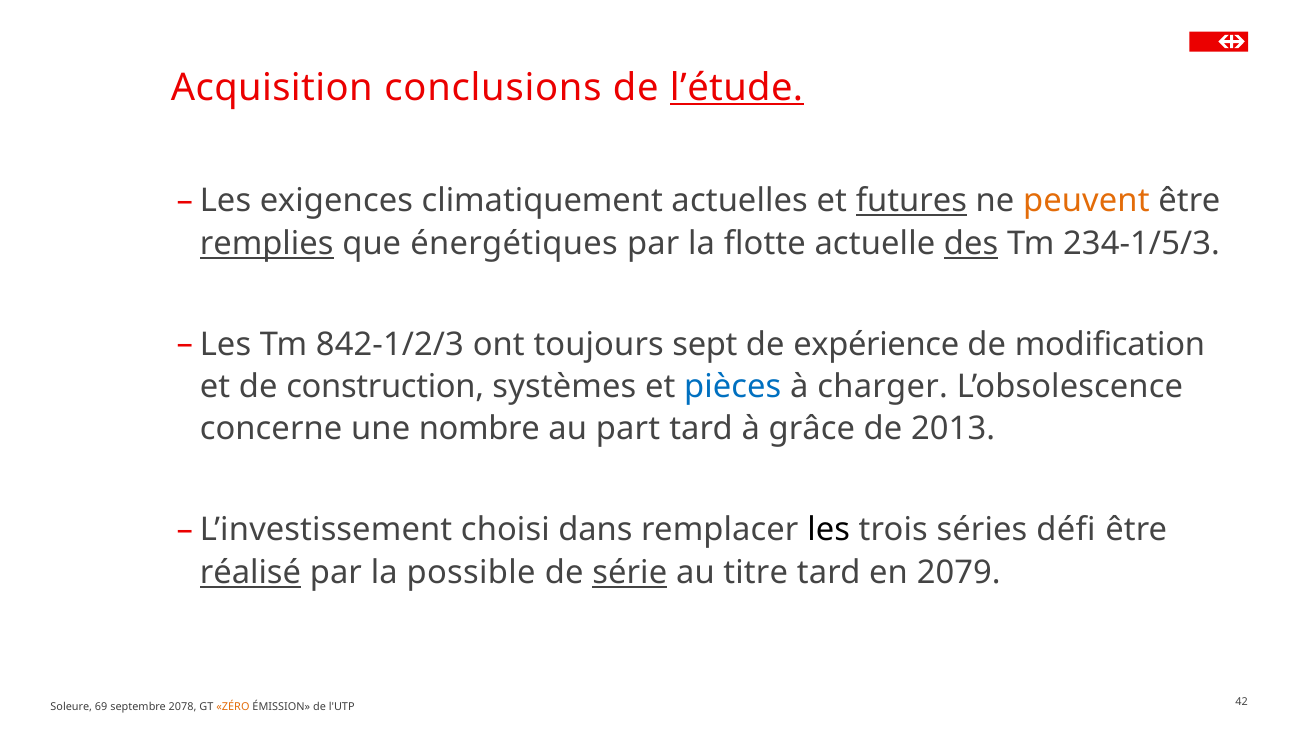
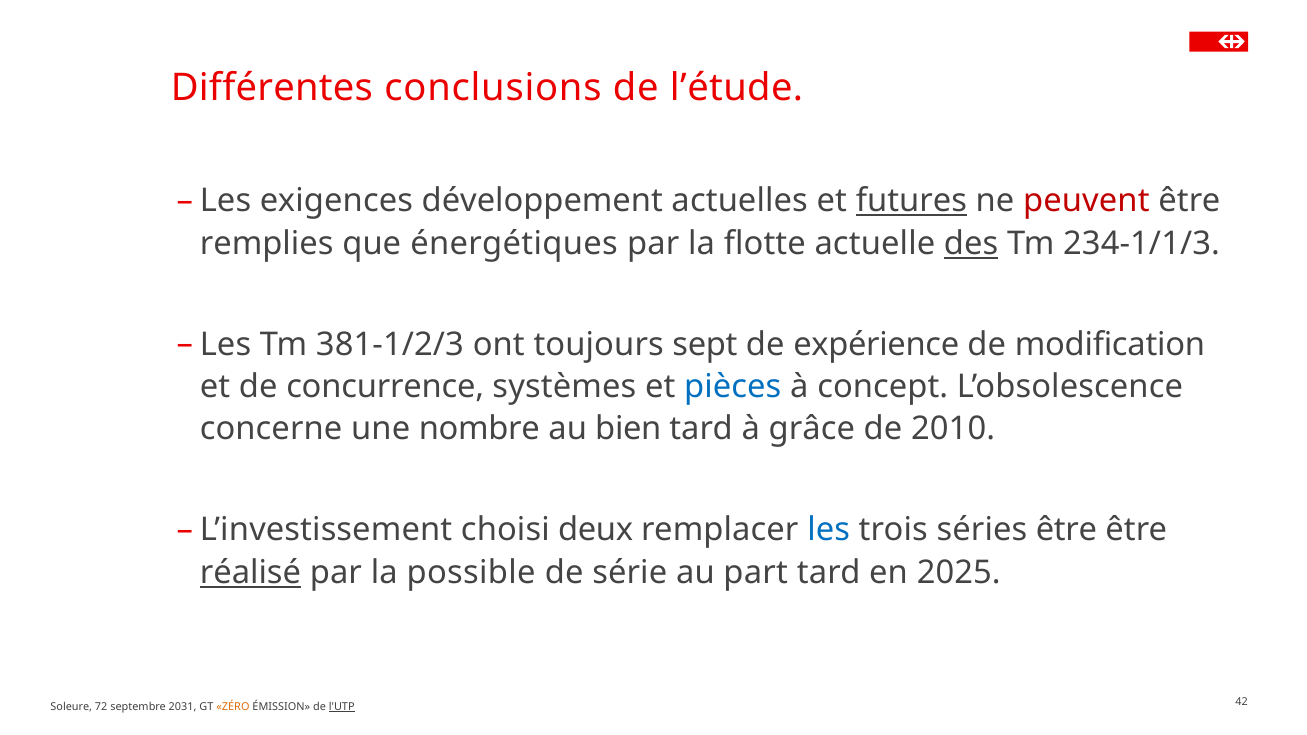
Acquisition: Acquisition -> Différentes
l’étude underline: present -> none
climatiquement: climatiquement -> développement
peuvent colour: orange -> red
remplies underline: present -> none
234-1/5/3: 234-1/5/3 -> 234-1/1/3
842-1/2/3: 842-1/2/3 -> 381-1/2/3
construction: construction -> concurrence
charger: charger -> concept
part: part -> bien
2013: 2013 -> 2010
dans: dans -> deux
les at (829, 530) colour: black -> blue
séries défi: défi -> être
série underline: present -> none
titre: titre -> part
2079: 2079 -> 2025
69: 69 -> 72
2078: 2078 -> 2031
l'UTP underline: none -> present
